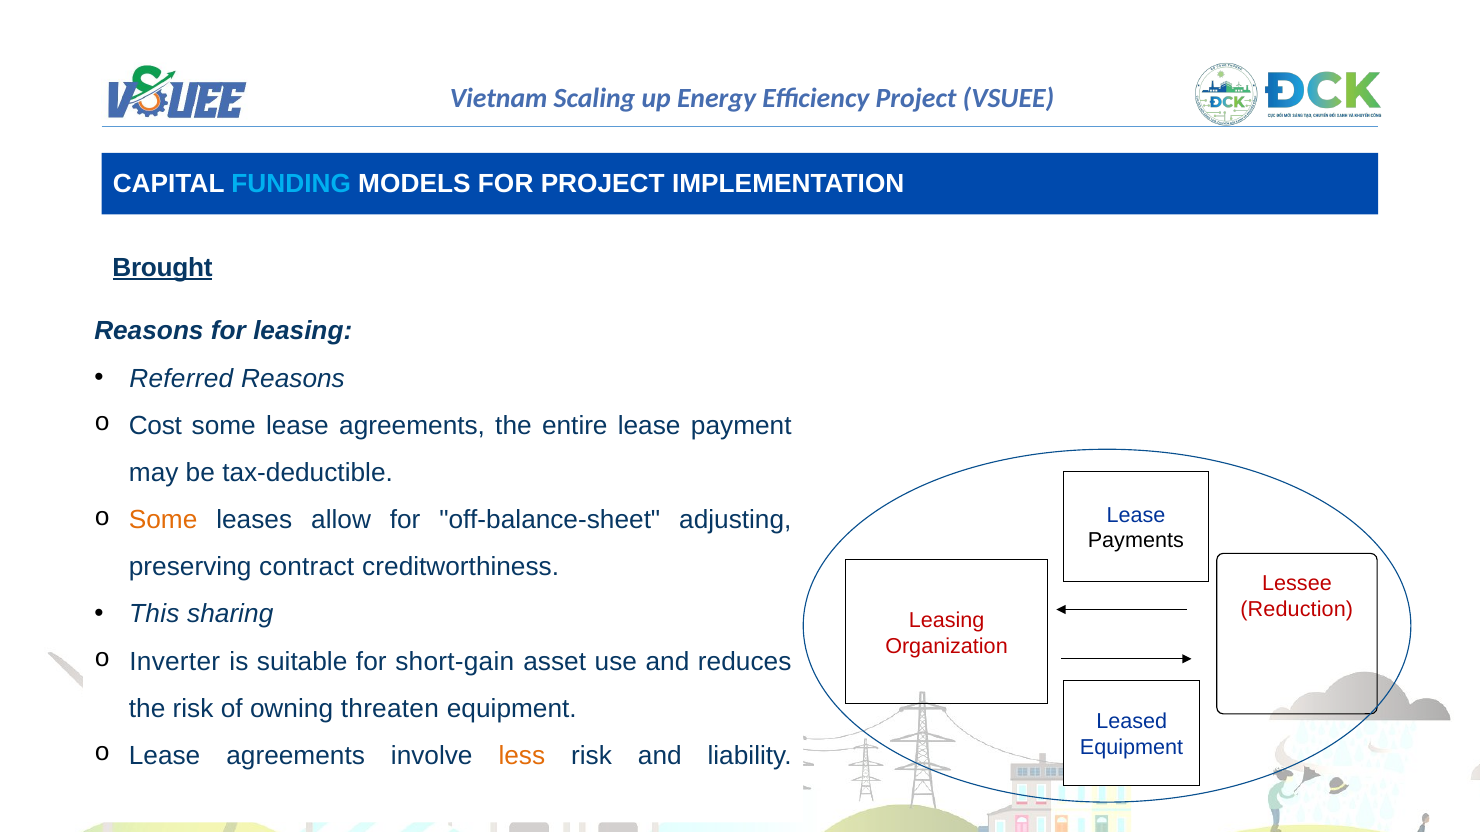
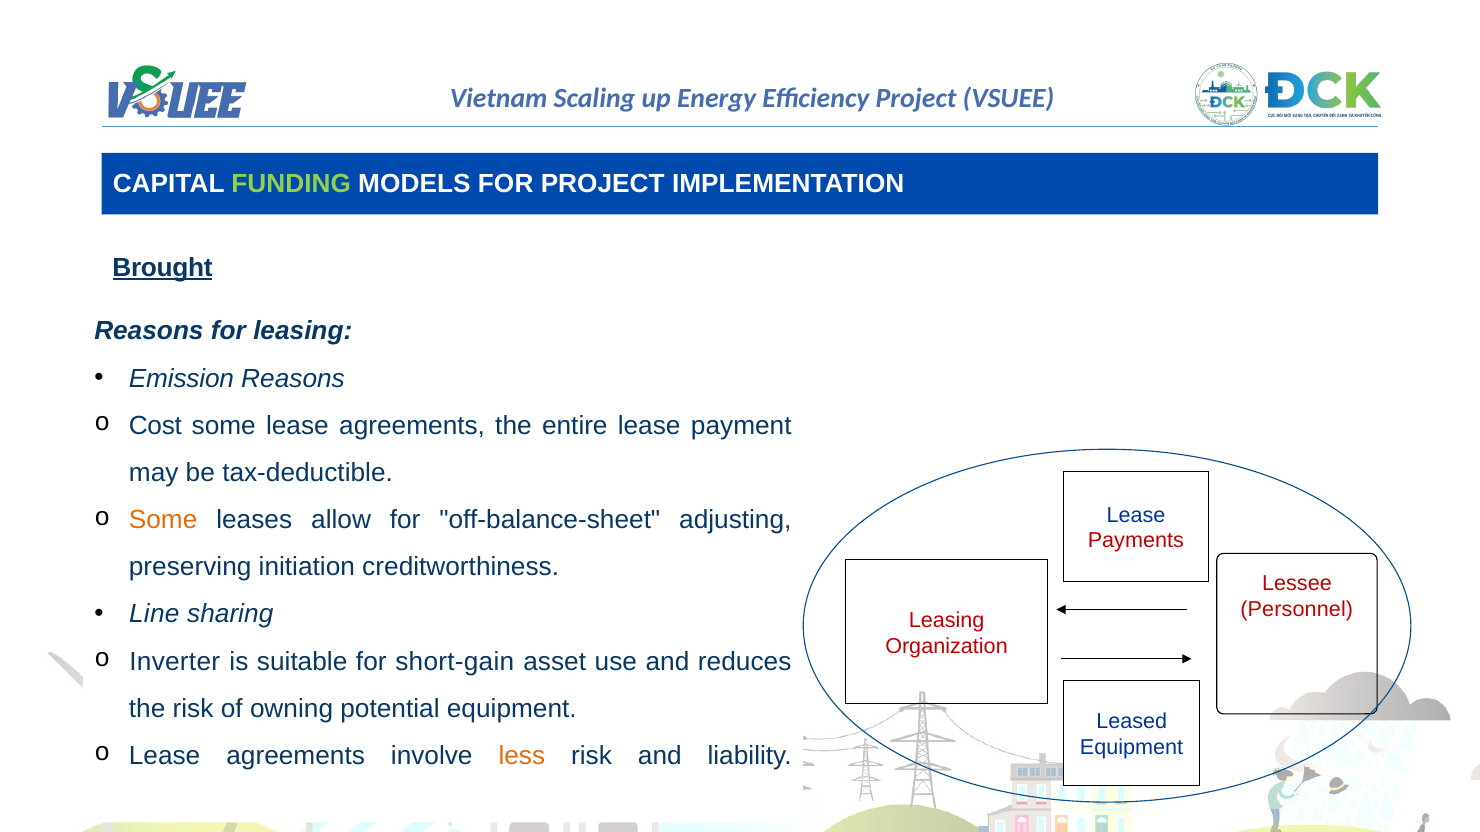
FUNDING colour: light blue -> light green
Referred: Referred -> Emission
Payments colour: black -> red
contract: contract -> initiation
Reduction: Reduction -> Personnel
This: This -> Line
threaten: threaten -> potential
